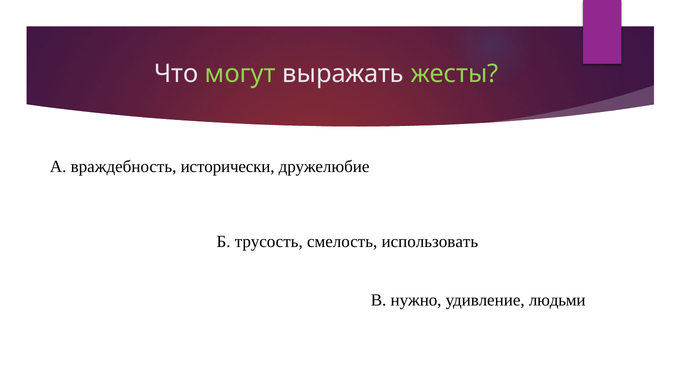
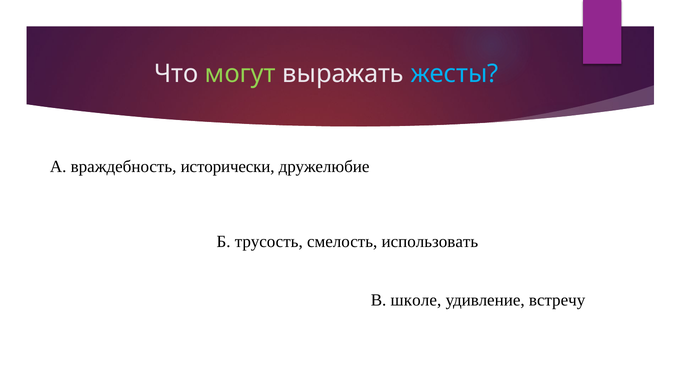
жесты colour: light green -> light blue
нужно: нужно -> школе
людьми: людьми -> встречу
